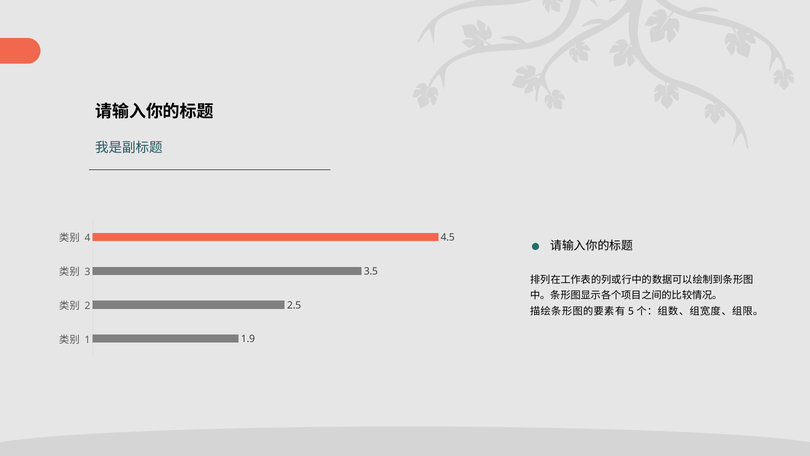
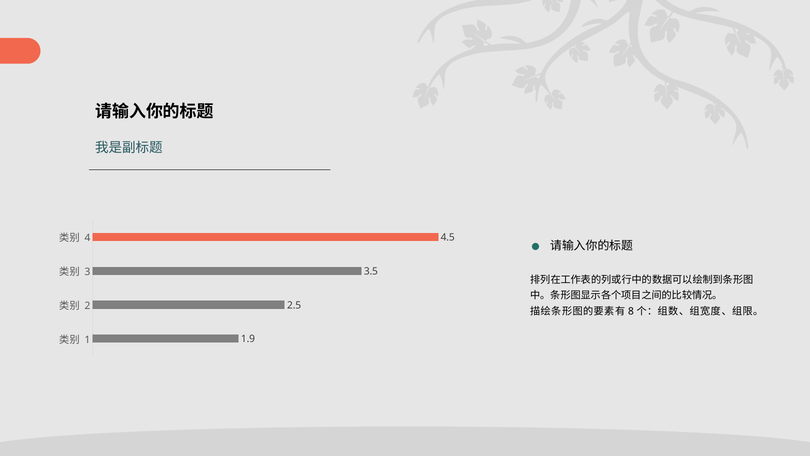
5: 5 -> 8
